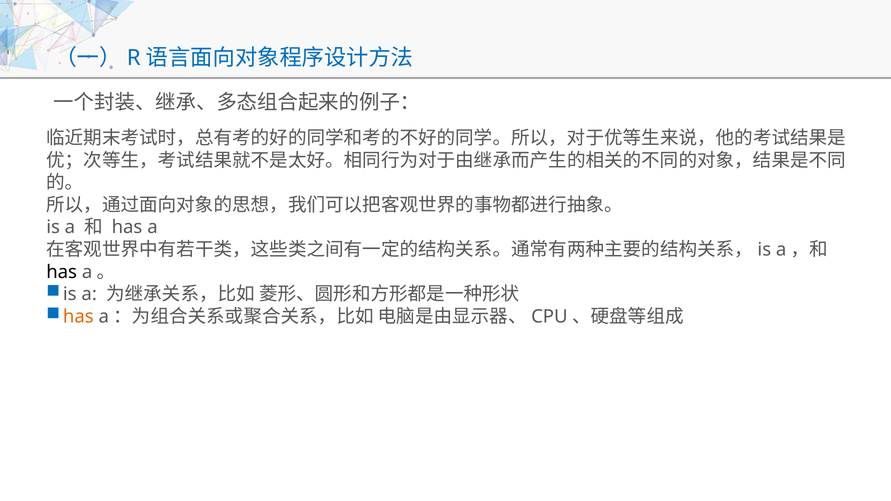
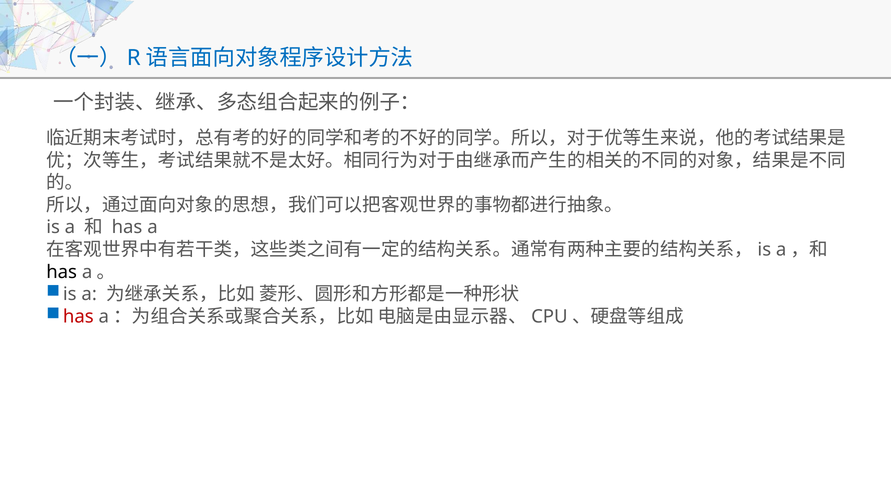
has at (78, 317) colour: orange -> red
